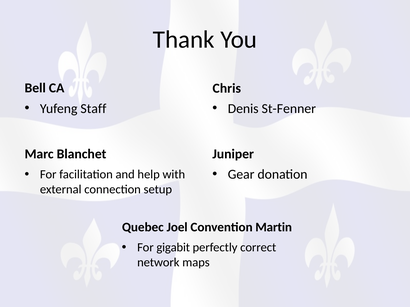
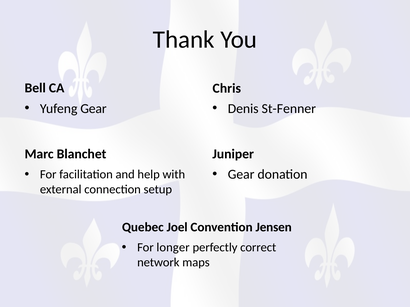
Yufeng Staff: Staff -> Gear
Martin: Martin -> Jensen
gigabit: gigabit -> longer
